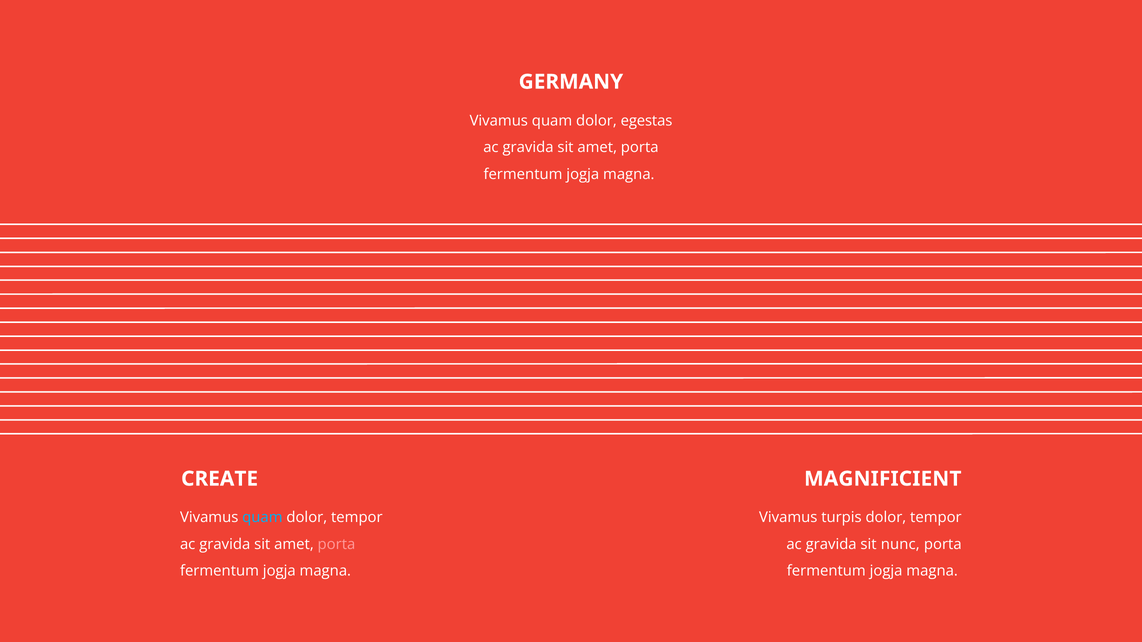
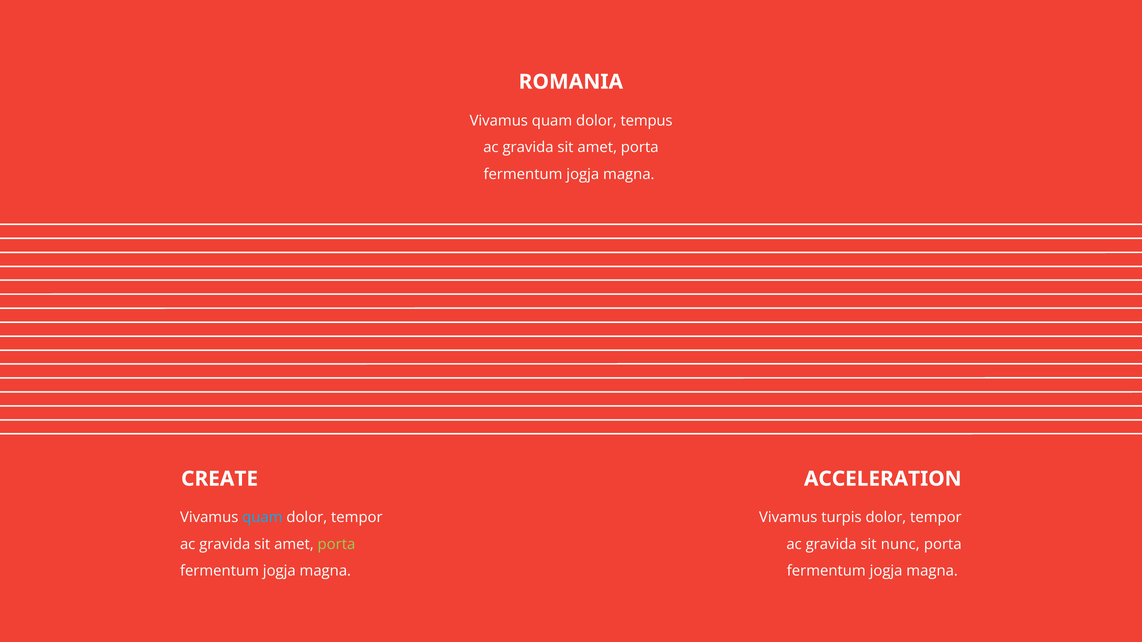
GERMANY: GERMANY -> ROMANIA
egestas: egestas -> tempus
MAGNIFICIENT: MAGNIFICIENT -> ACCELERATION
porta at (336, 545) colour: pink -> light green
